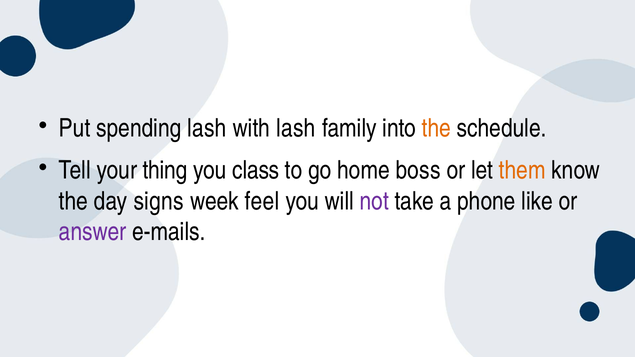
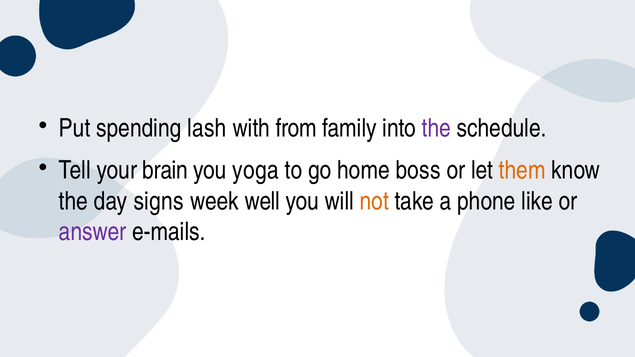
with lash: lash -> from
the at (436, 129) colour: orange -> purple
thing: thing -> brain
class: class -> yoga
feel: feel -> well
not colour: purple -> orange
